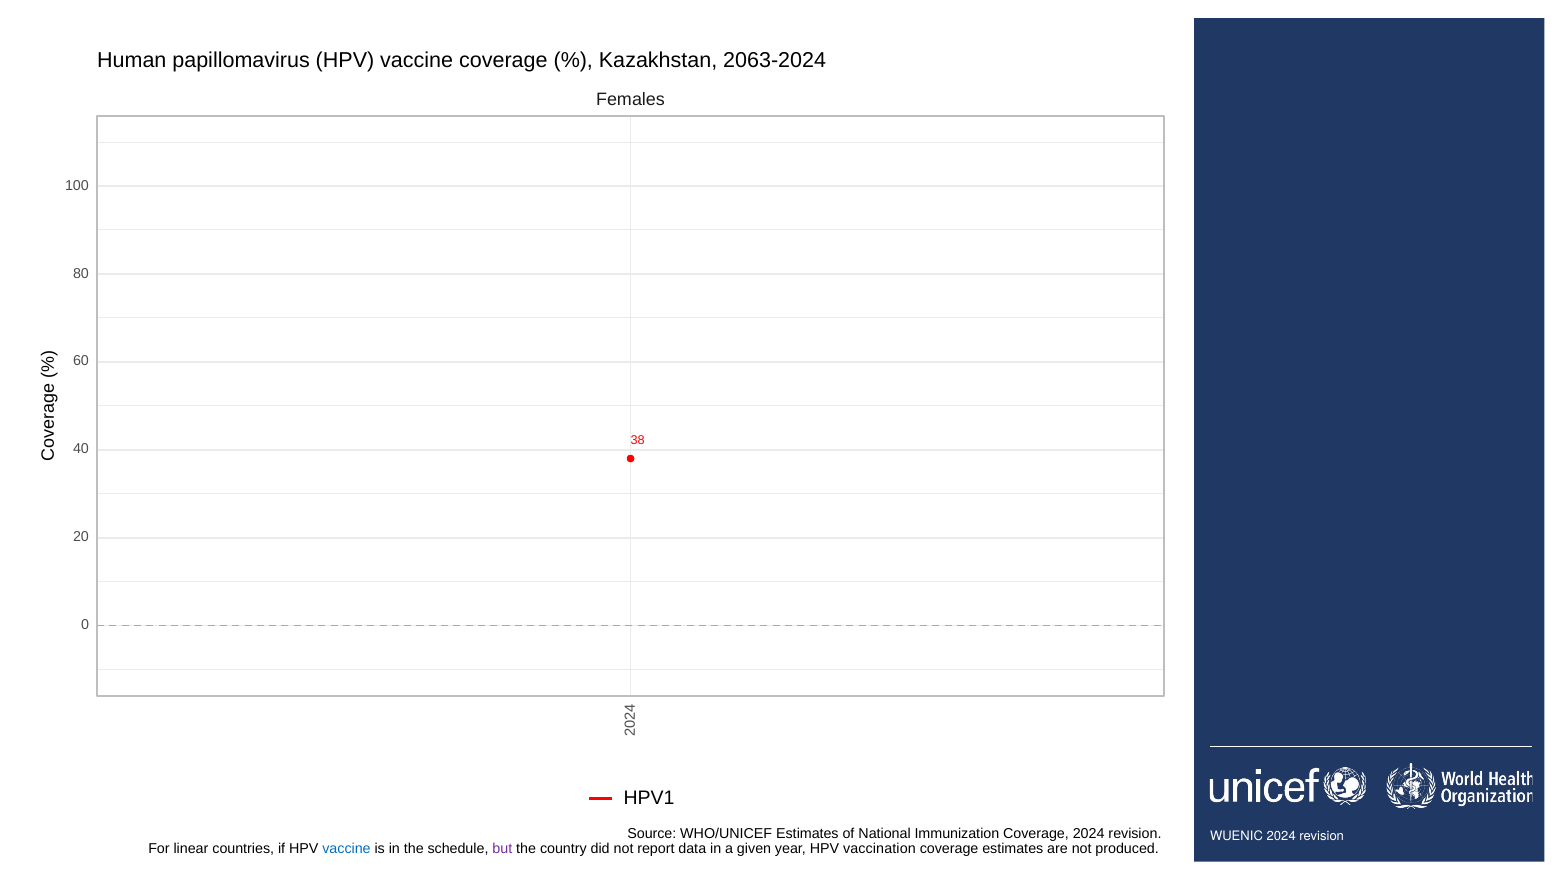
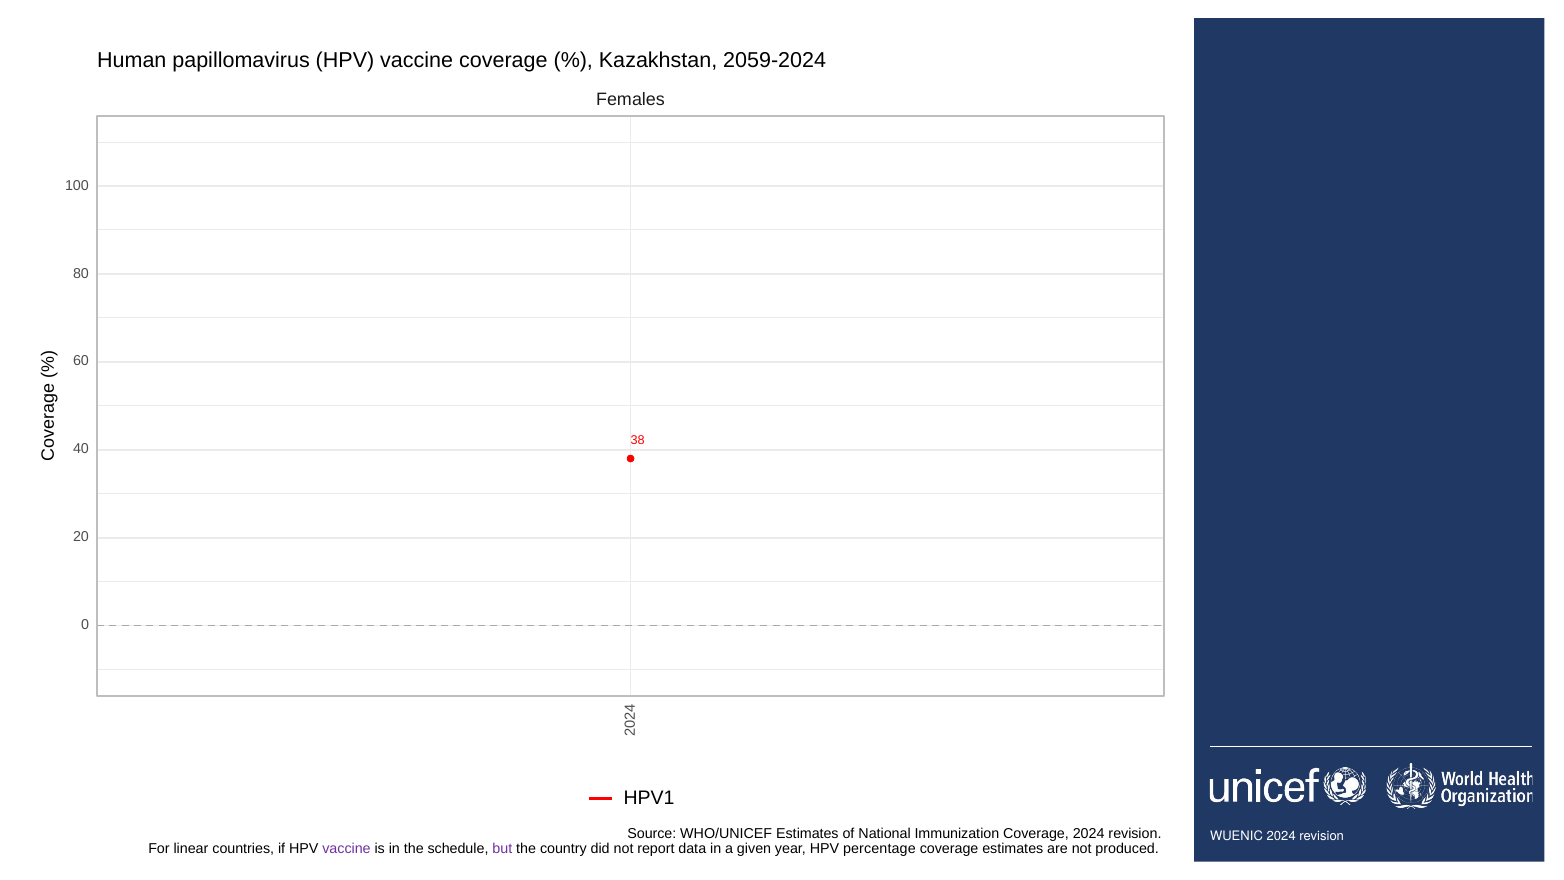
2063-2024: 2063-2024 -> 2059-2024
vaccine at (347, 849) colour: blue -> purple
vaccination: vaccination -> percentage
